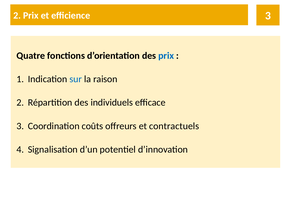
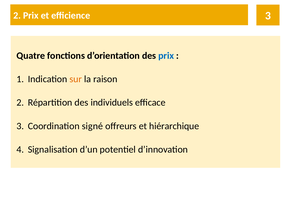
sur colour: blue -> orange
coûts: coûts -> signé
contractuels: contractuels -> hiérarchique
